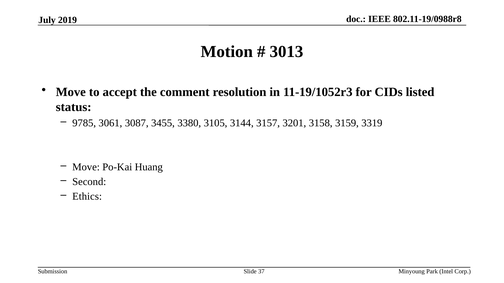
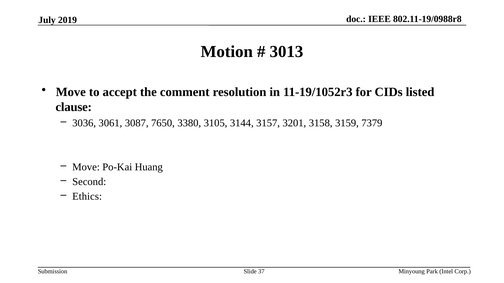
status: status -> clause
9785: 9785 -> 3036
3455: 3455 -> 7650
3319: 3319 -> 7379
